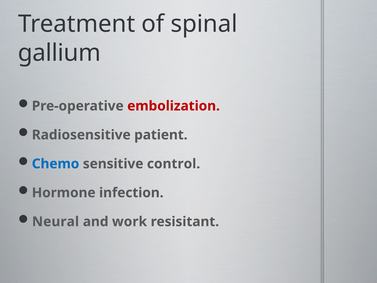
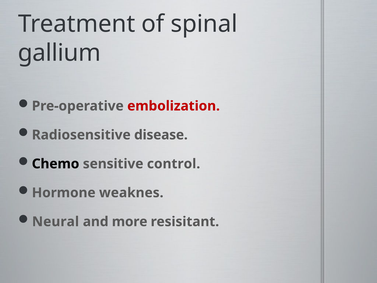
patient: patient -> disease
Chemo colour: blue -> black
infection: infection -> weaknes
work: work -> more
